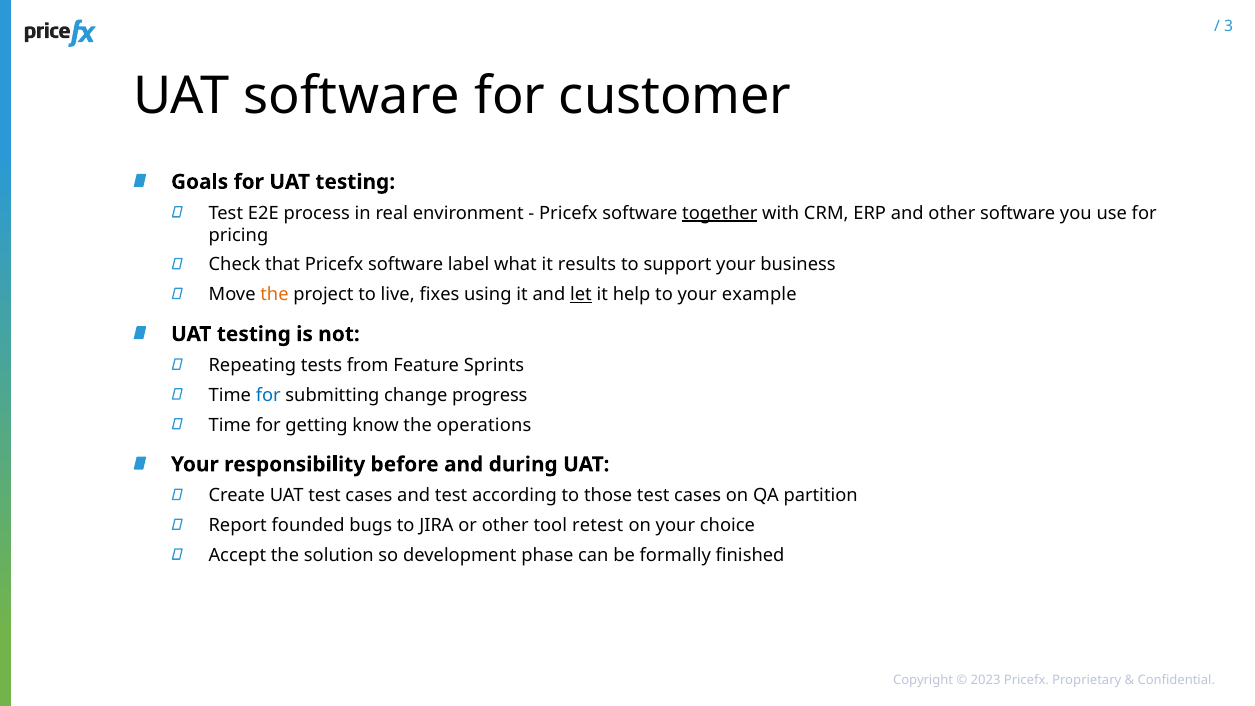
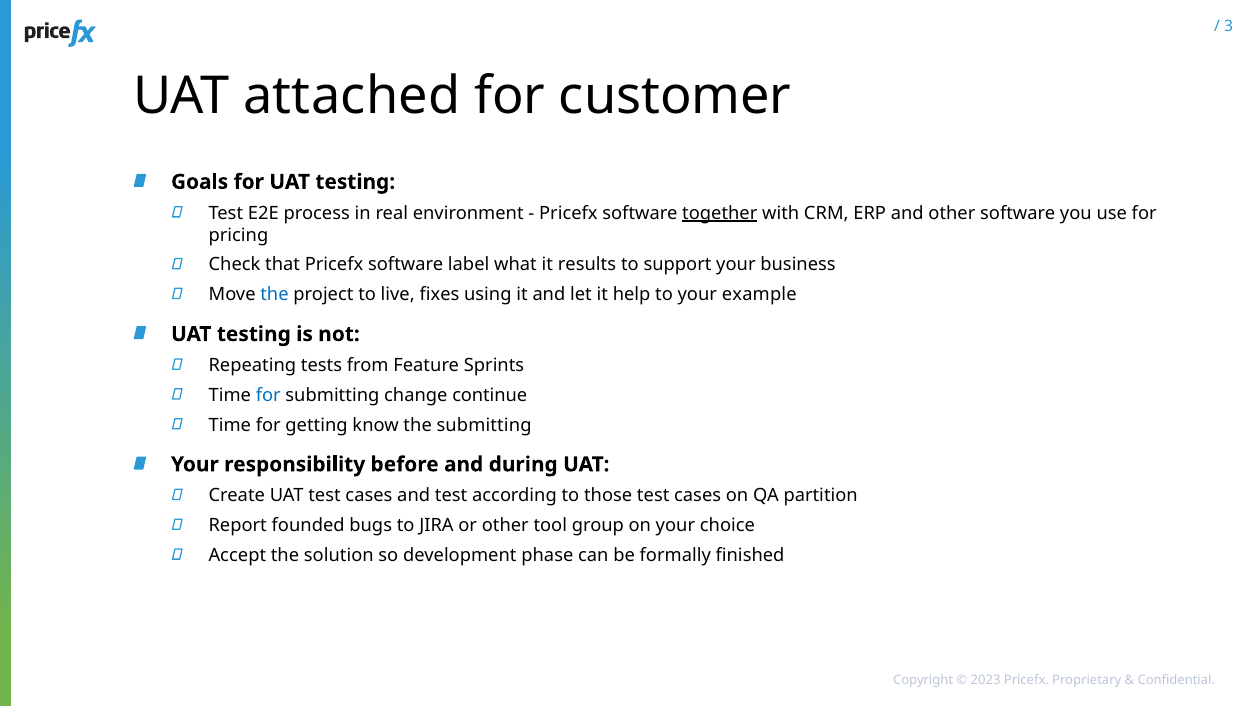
UAT software: software -> attached
the at (274, 295) colour: orange -> blue
let underline: present -> none
progress: progress -> continue
the operations: operations -> submitting
retest: retest -> group
